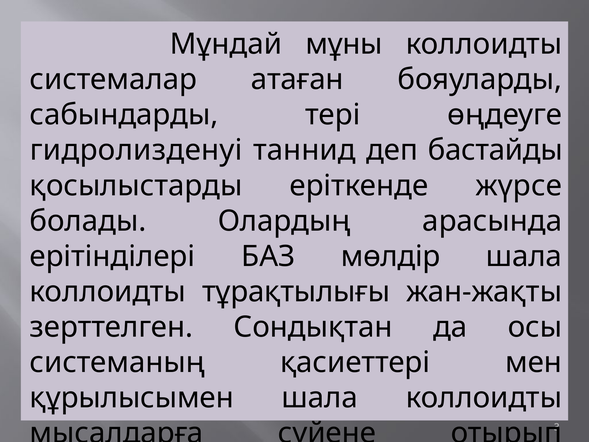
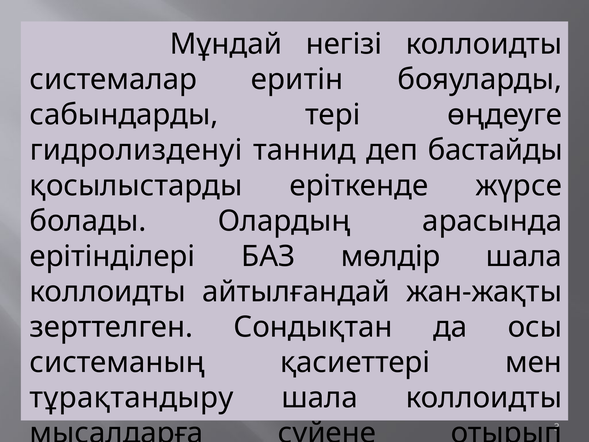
мұны: мұны -> негізі
атаған: атаған -> еритін
тұрақтылығы: тұрақтылығы -> айтылғандай
құрылысымен: құрылысымен -> тұрақтандыру
